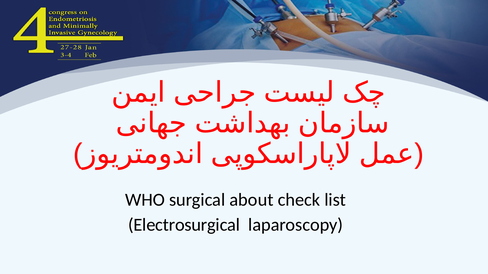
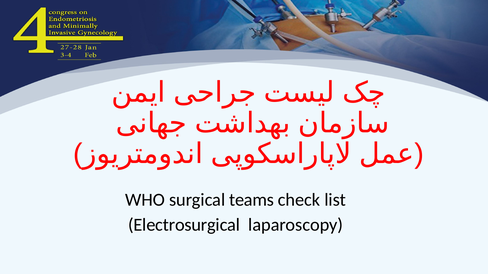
about: about -> teams
